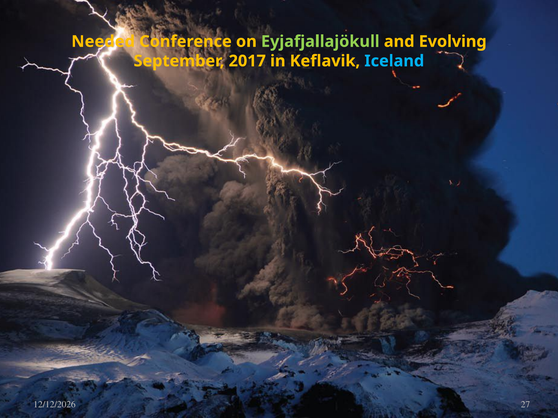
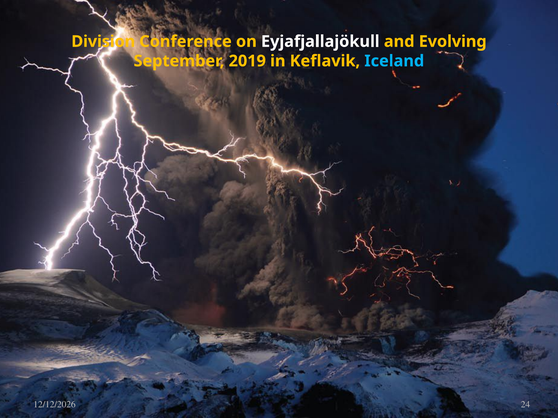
Needed: Needed -> Division
Eyjafjallajökull colour: light green -> white
2017: 2017 -> 2019
27: 27 -> 24
